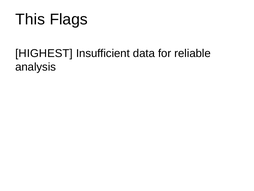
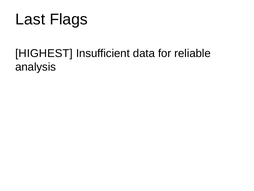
This: This -> Last
